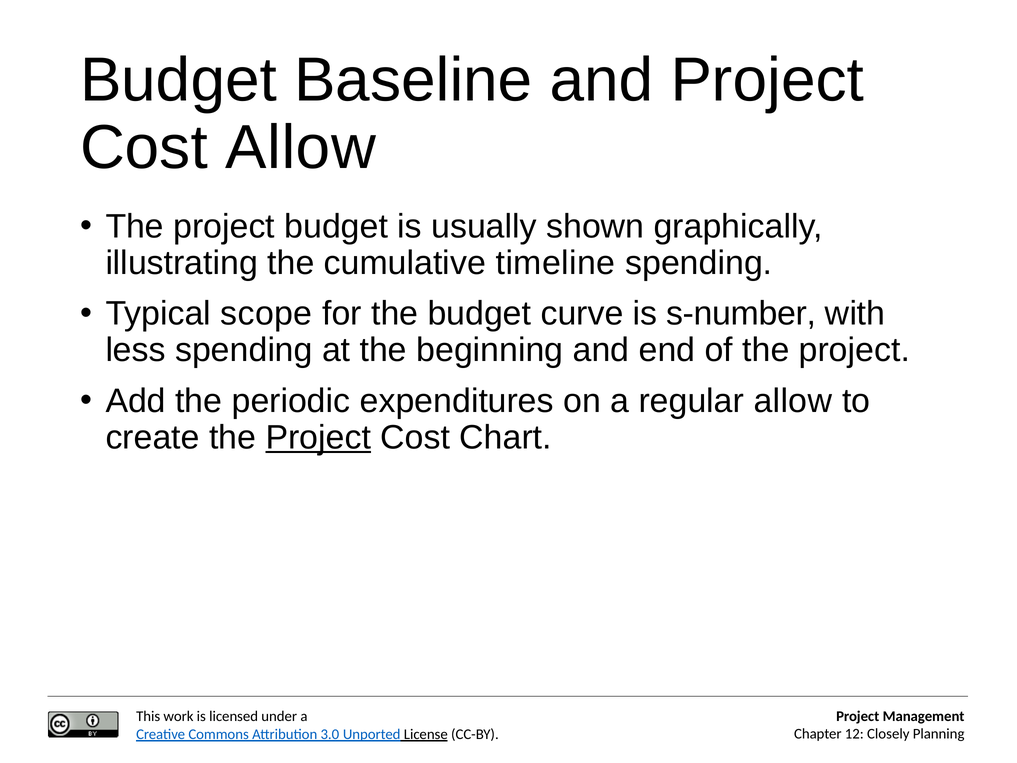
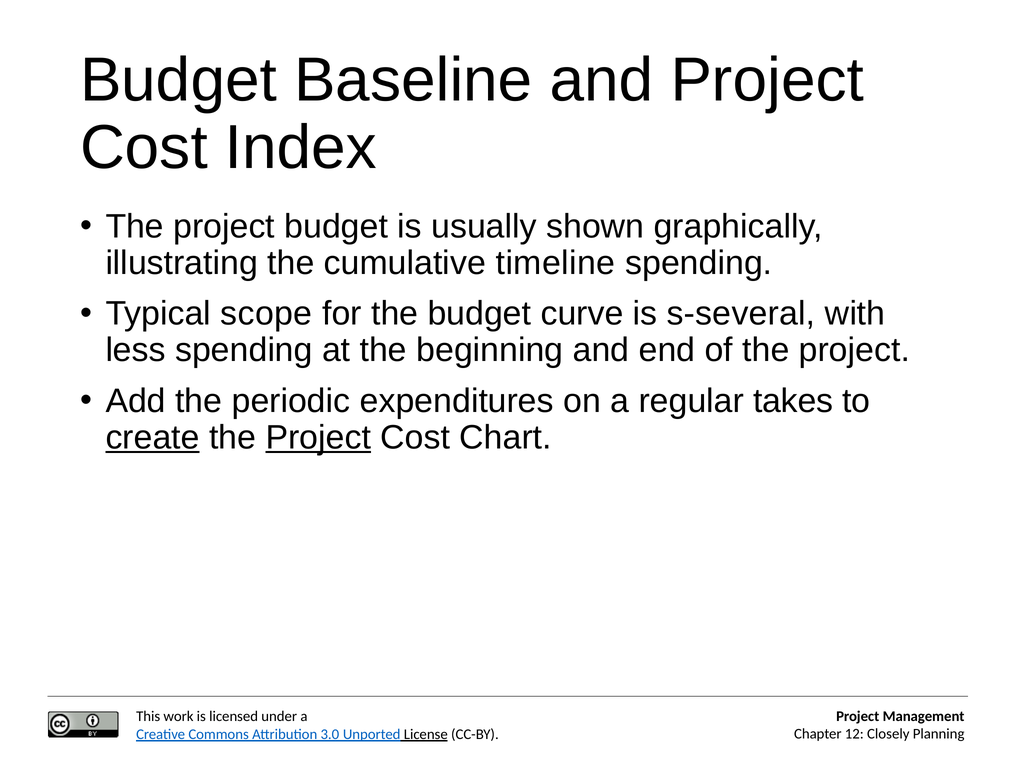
Cost Allow: Allow -> Index
s-number: s-number -> s-several
regular allow: allow -> takes
create underline: none -> present
